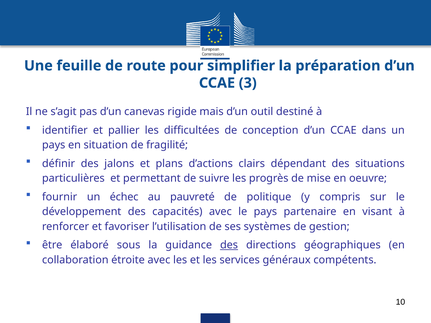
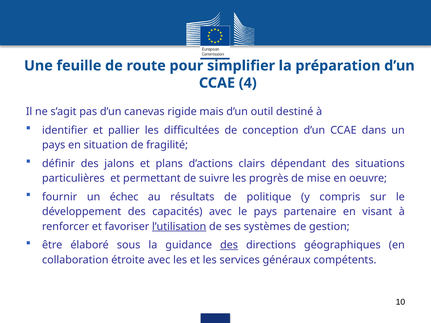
3: 3 -> 4
pauvreté: pauvreté -> résultats
l’utilisation underline: none -> present
